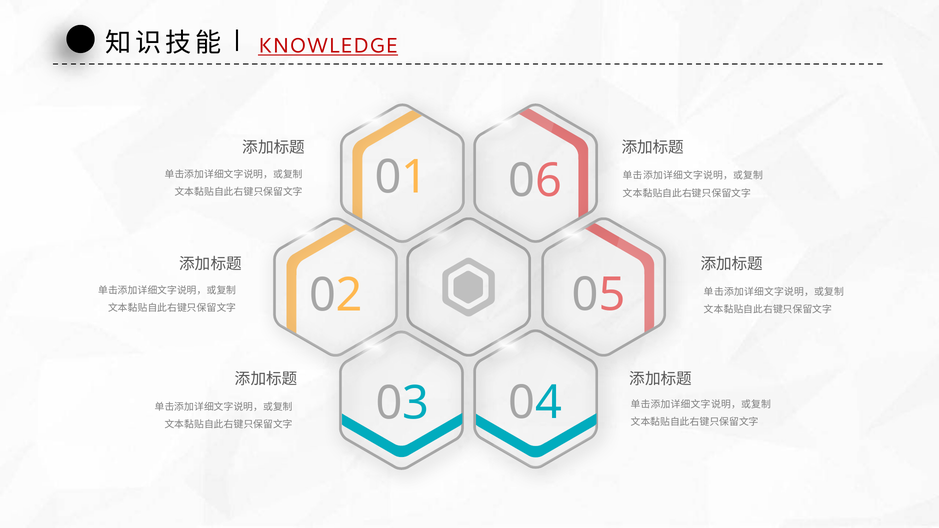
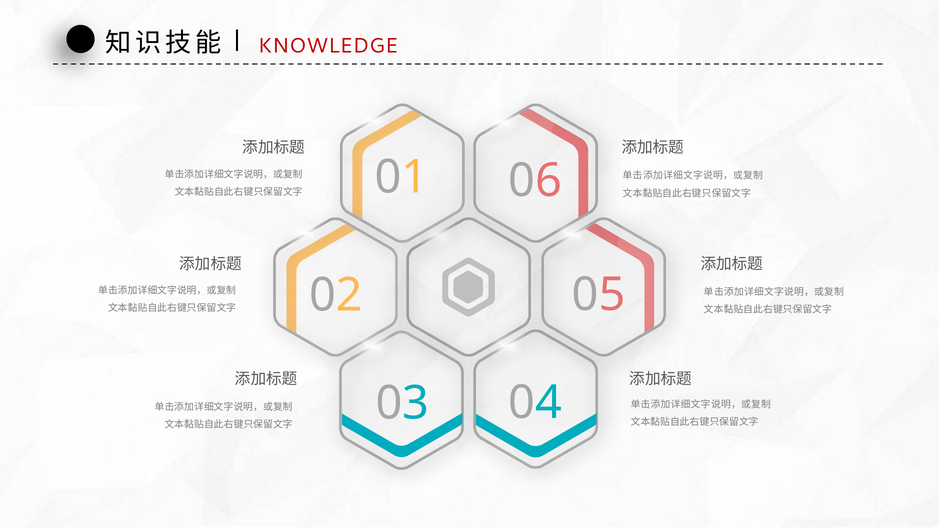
KNOWLEDGE underline: present -> none
